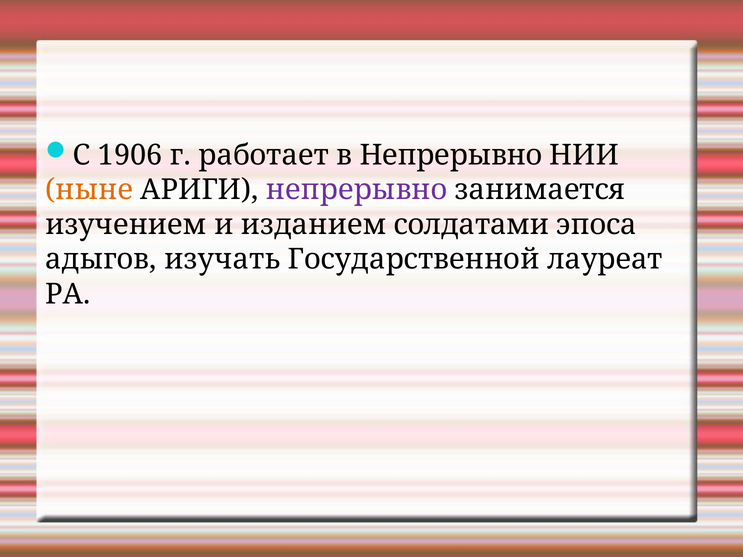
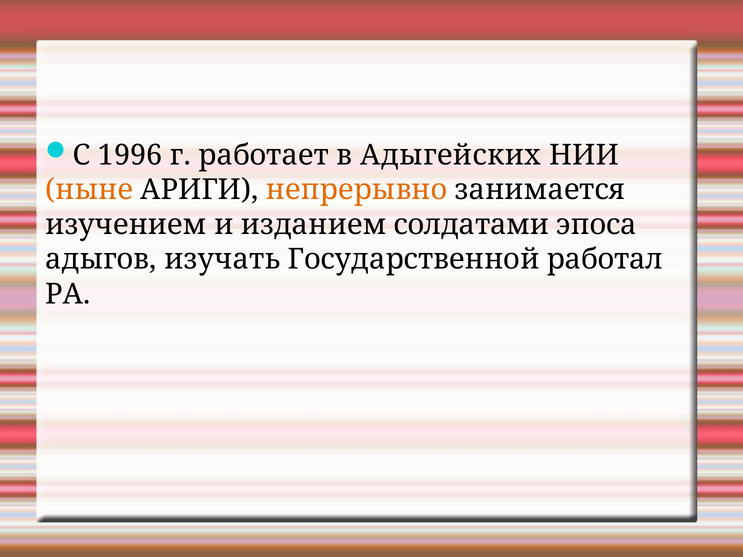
1906: 1906 -> 1996
в Непрерывно: Непрерывно -> Адыгейских
непрерывно at (357, 190) colour: purple -> orange
лауреат: лауреат -> работал
